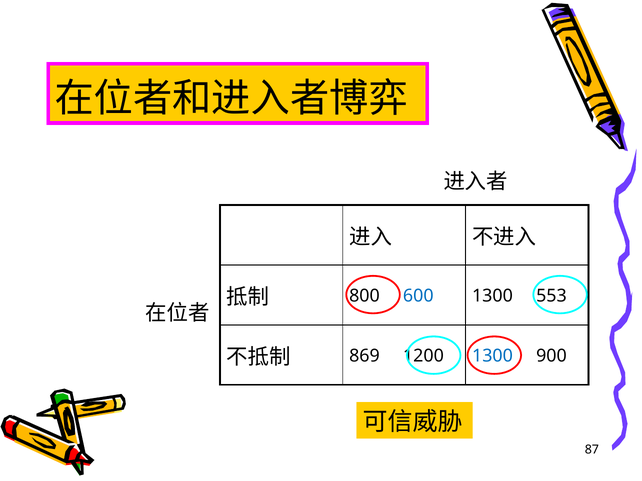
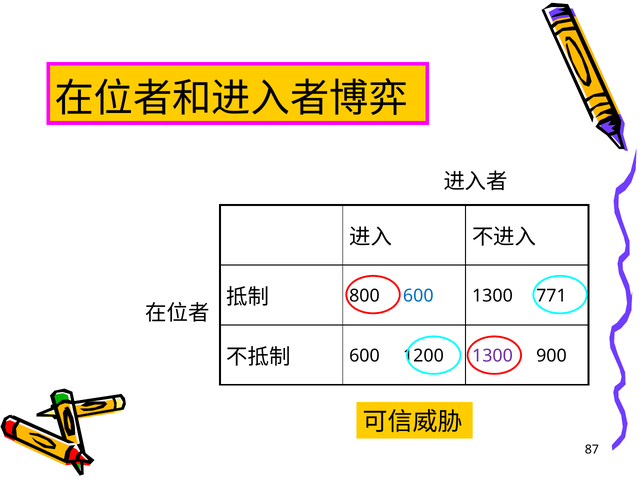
553: 553 -> 771
869 at (364, 356): 869 -> 600
1300 at (492, 356) colour: blue -> purple
